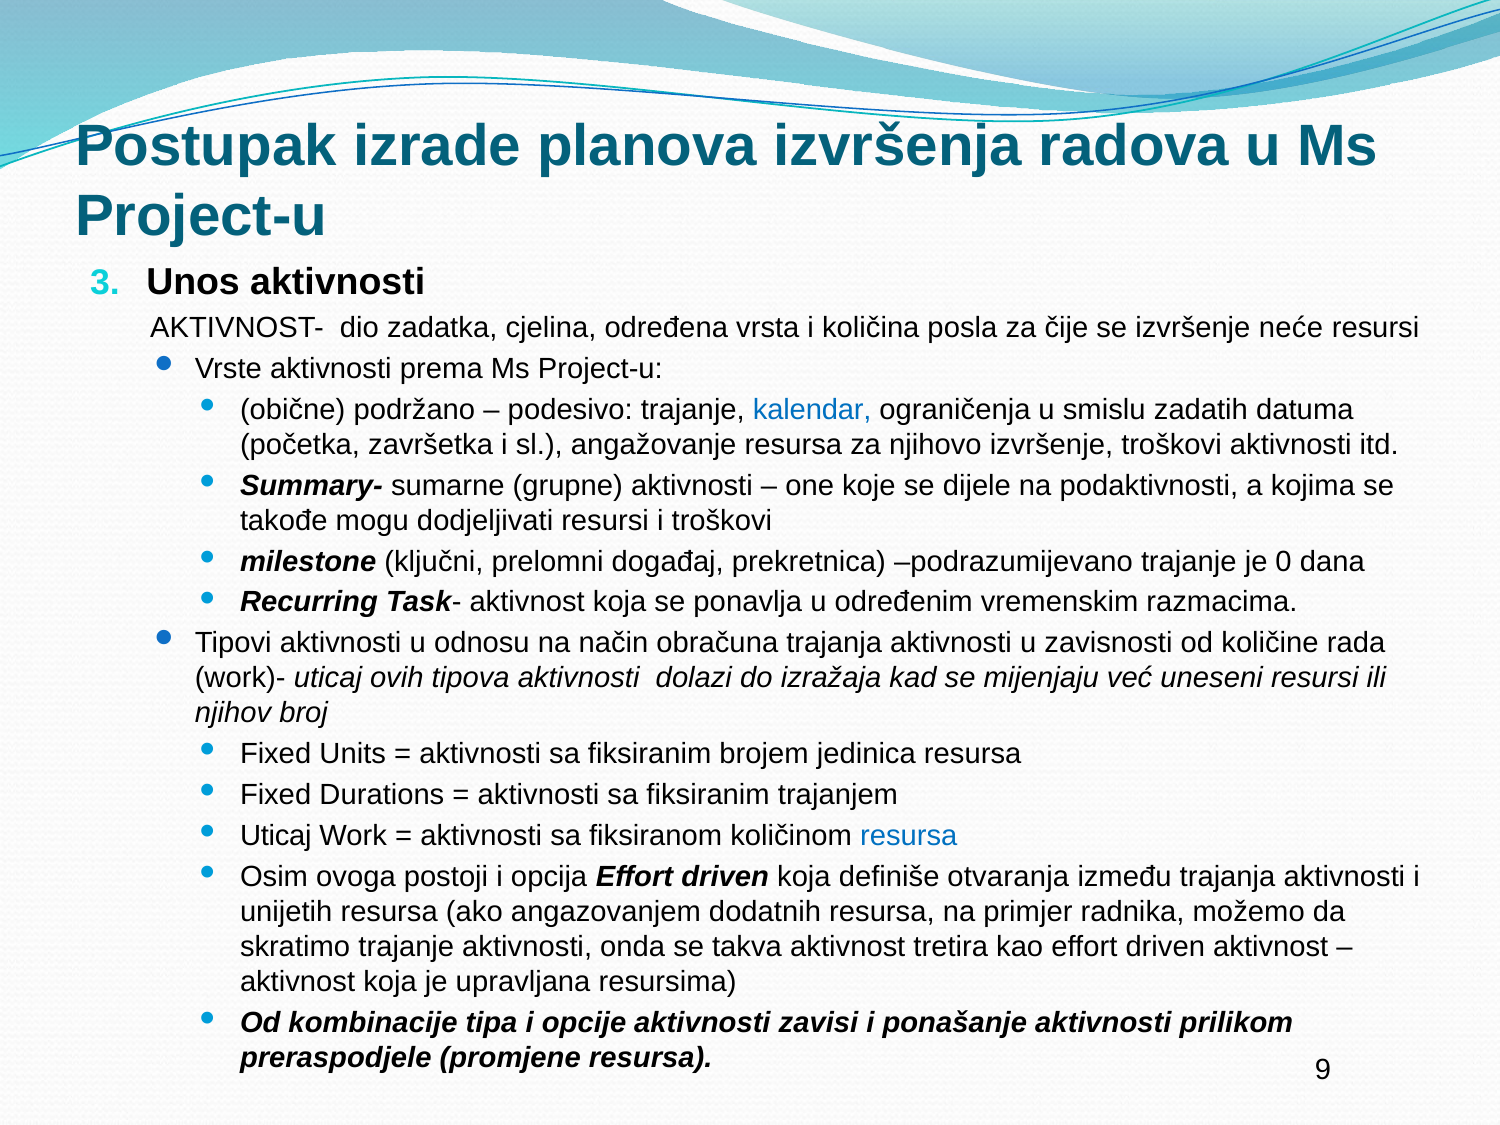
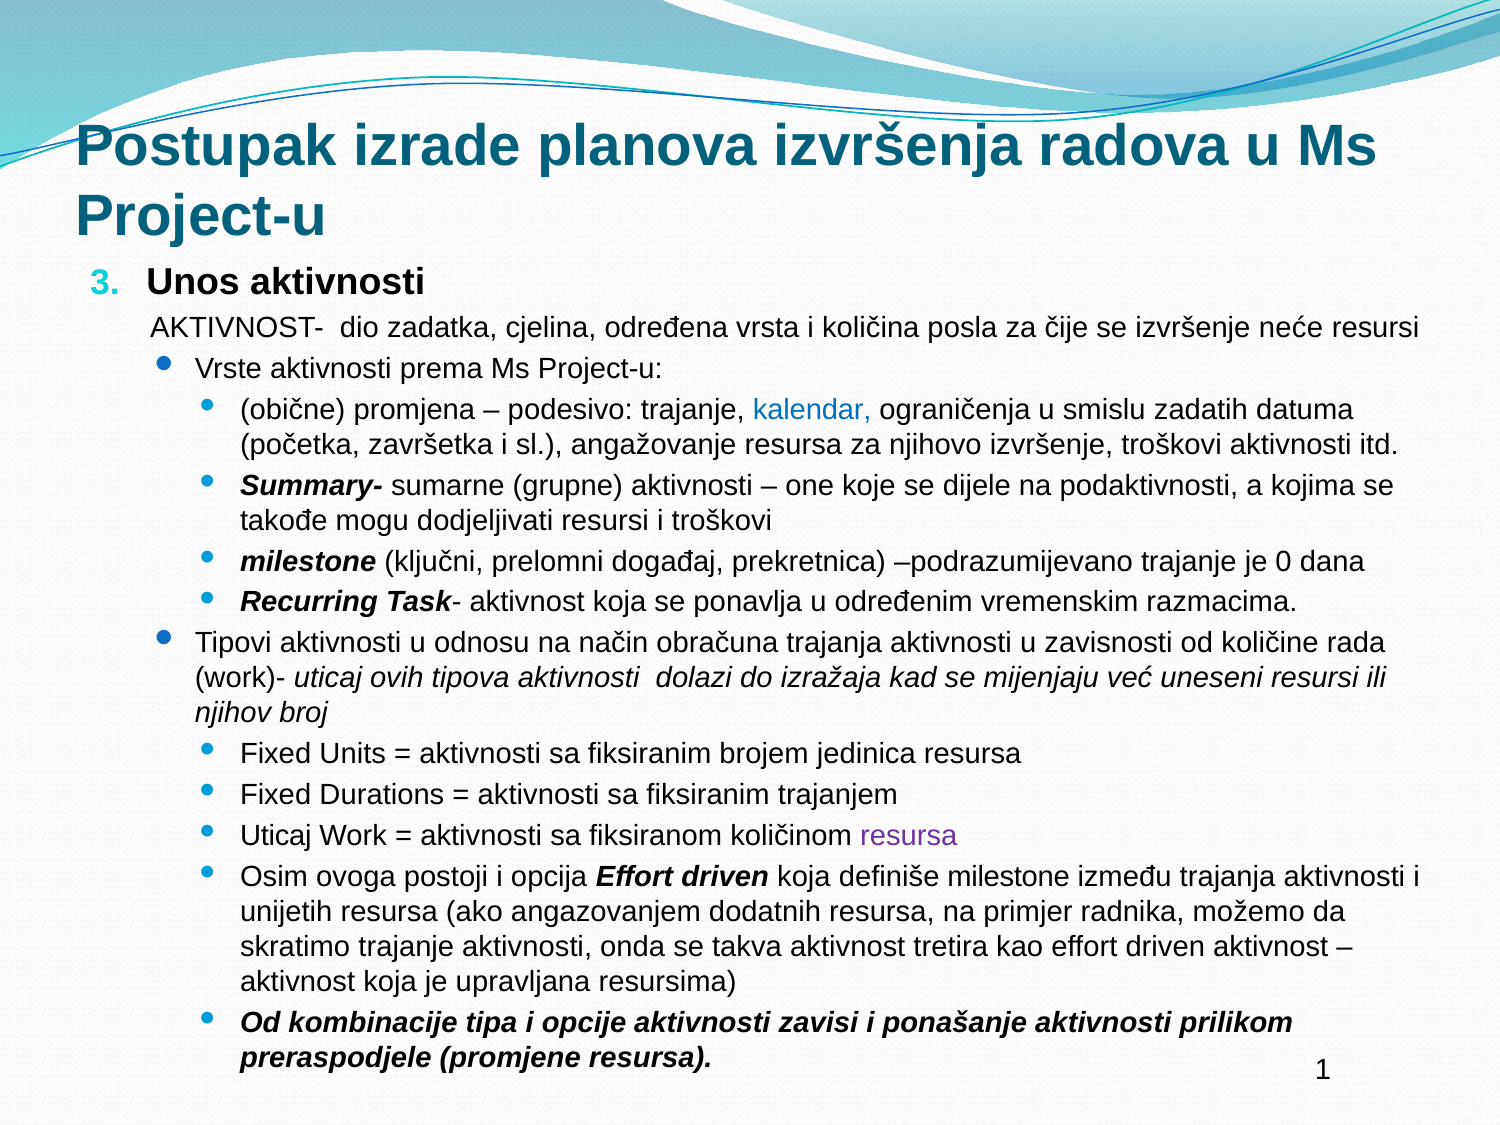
podržano: podržano -> promjena
resursa at (909, 836) colour: blue -> purple
definiše otvaranja: otvaranja -> milestone
9: 9 -> 1
